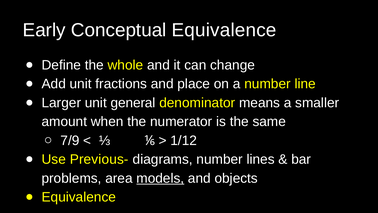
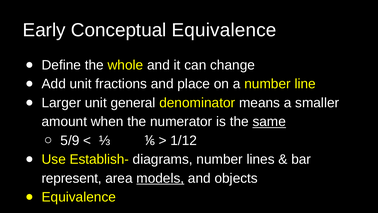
same underline: none -> present
7/9: 7/9 -> 5/9
Previous-: Previous- -> Establish-
problems: problems -> represent
